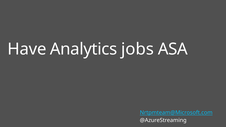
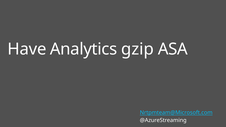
jobs: jobs -> gzip
